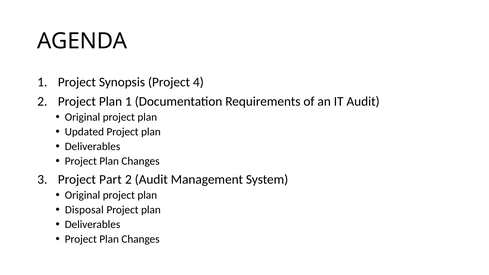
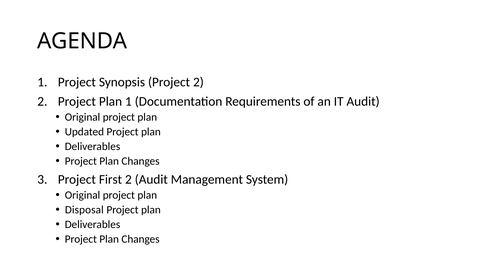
Project 4: 4 -> 2
Part: Part -> First
